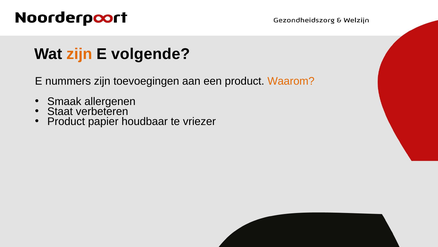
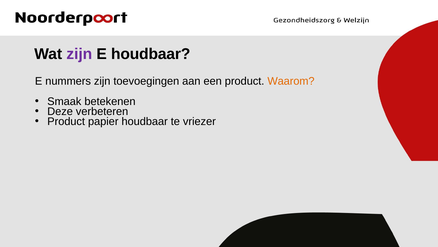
zijn at (79, 54) colour: orange -> purple
E volgende: volgende -> houdbaar
allergenen: allergenen -> betekenen
Staat: Staat -> Deze
